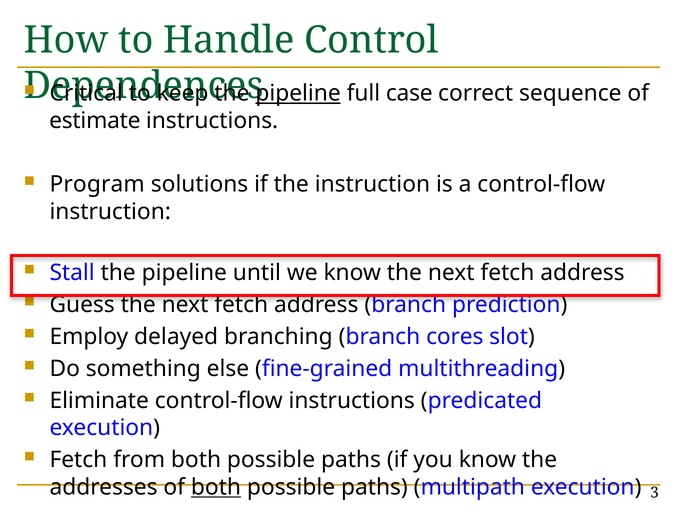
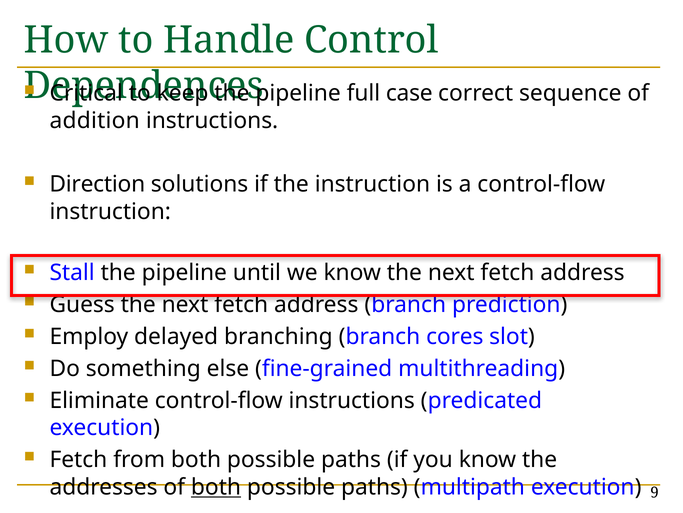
pipeline at (298, 93) underline: present -> none
estimate: estimate -> addition
Program: Program -> Direction
3: 3 -> 9
